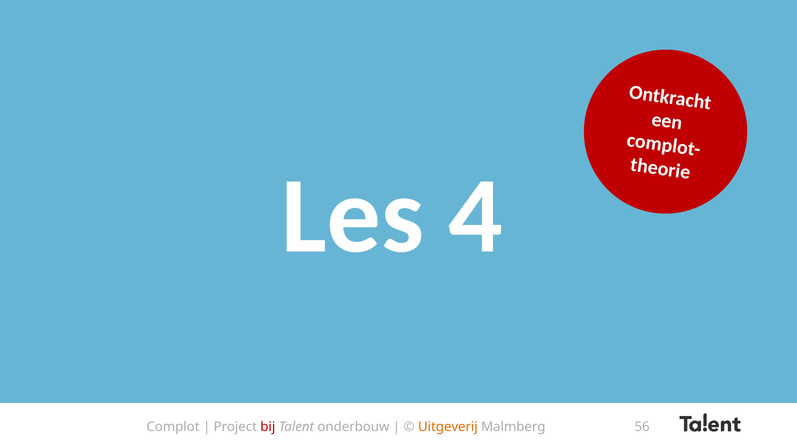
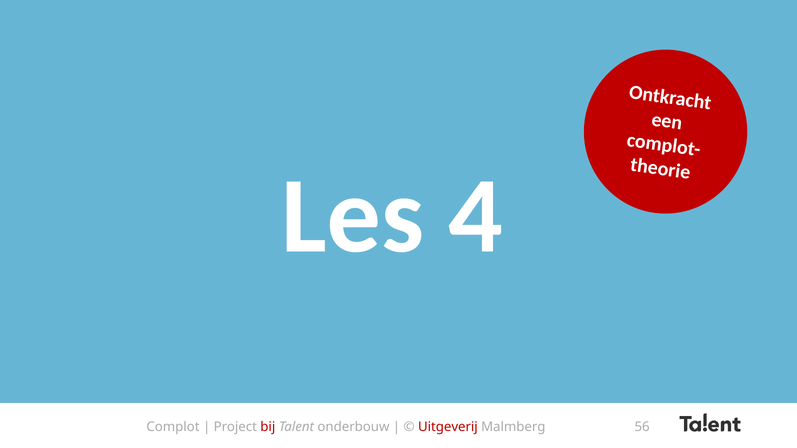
Uitgeverij colour: orange -> red
